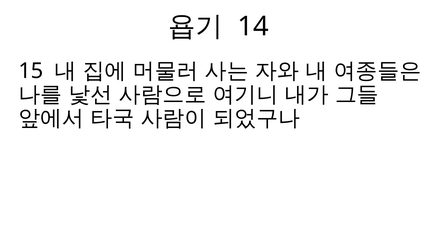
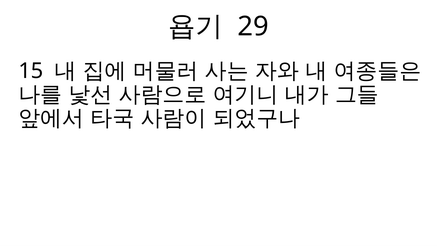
14: 14 -> 29
